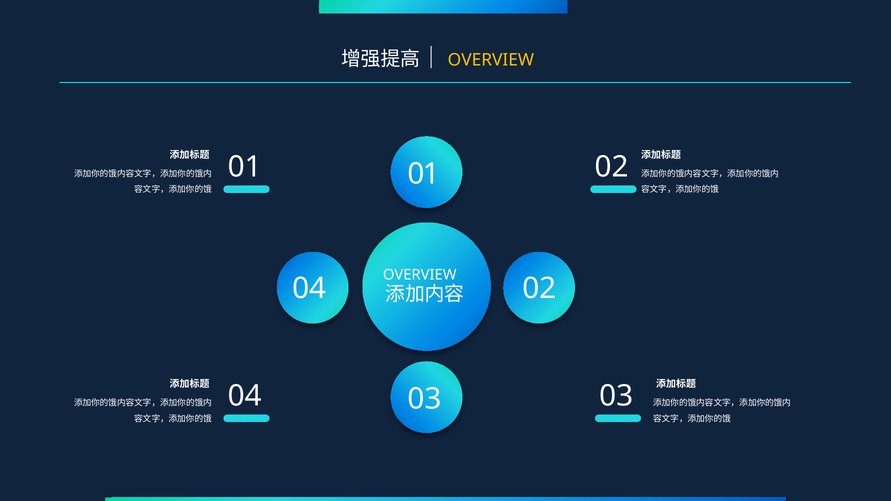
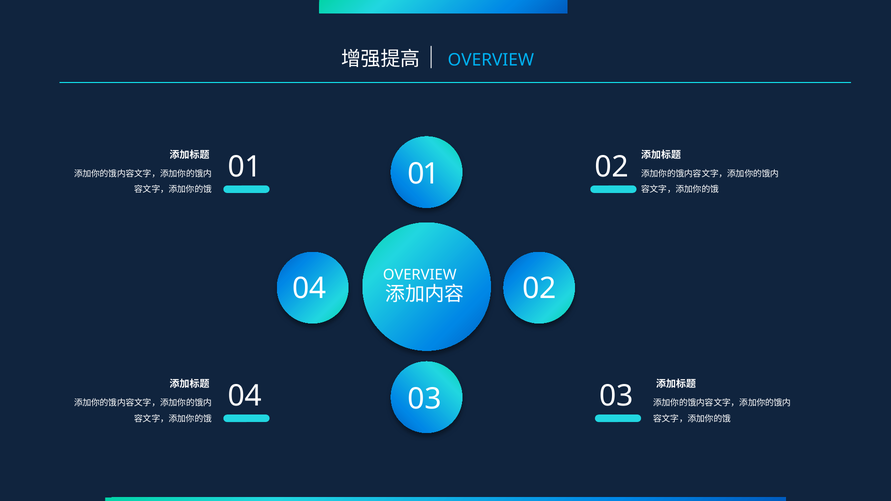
OVERVIEW at (491, 60) colour: yellow -> light blue
